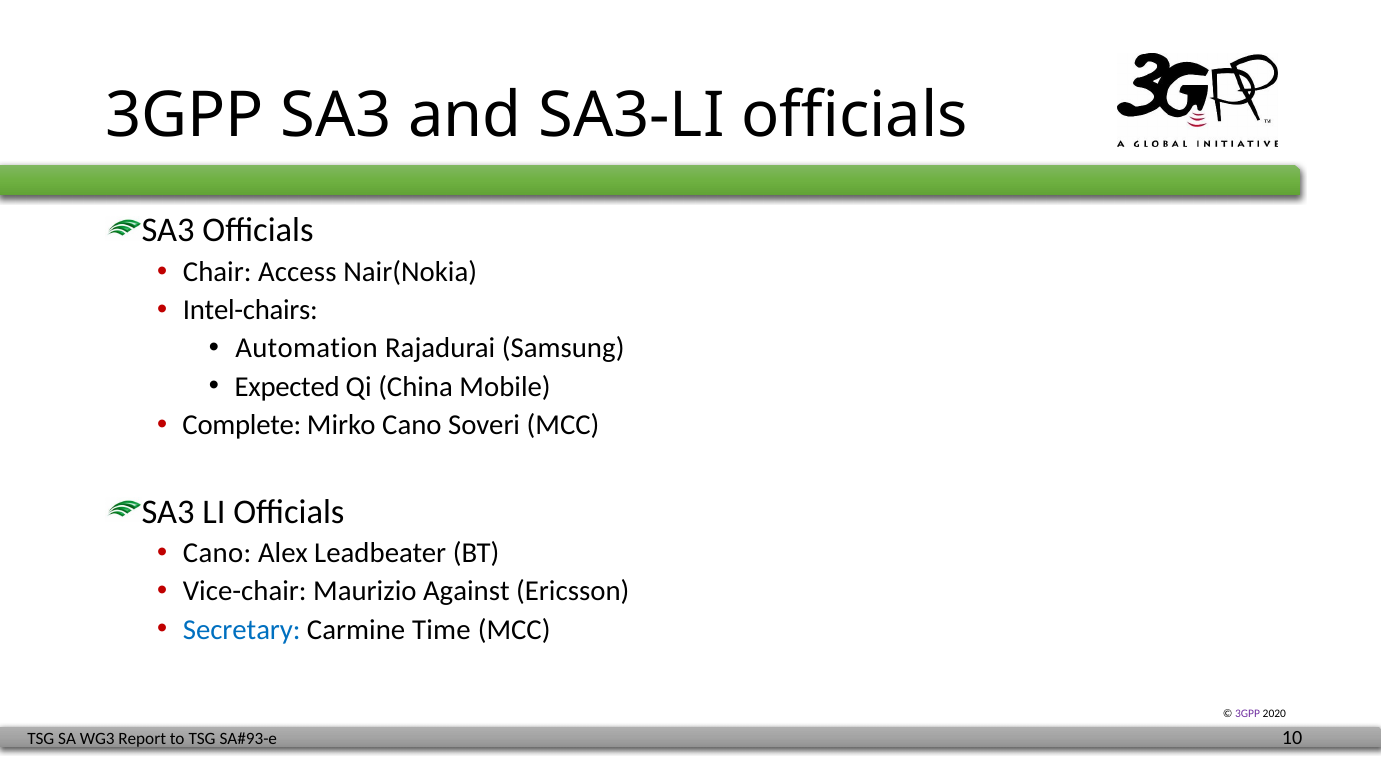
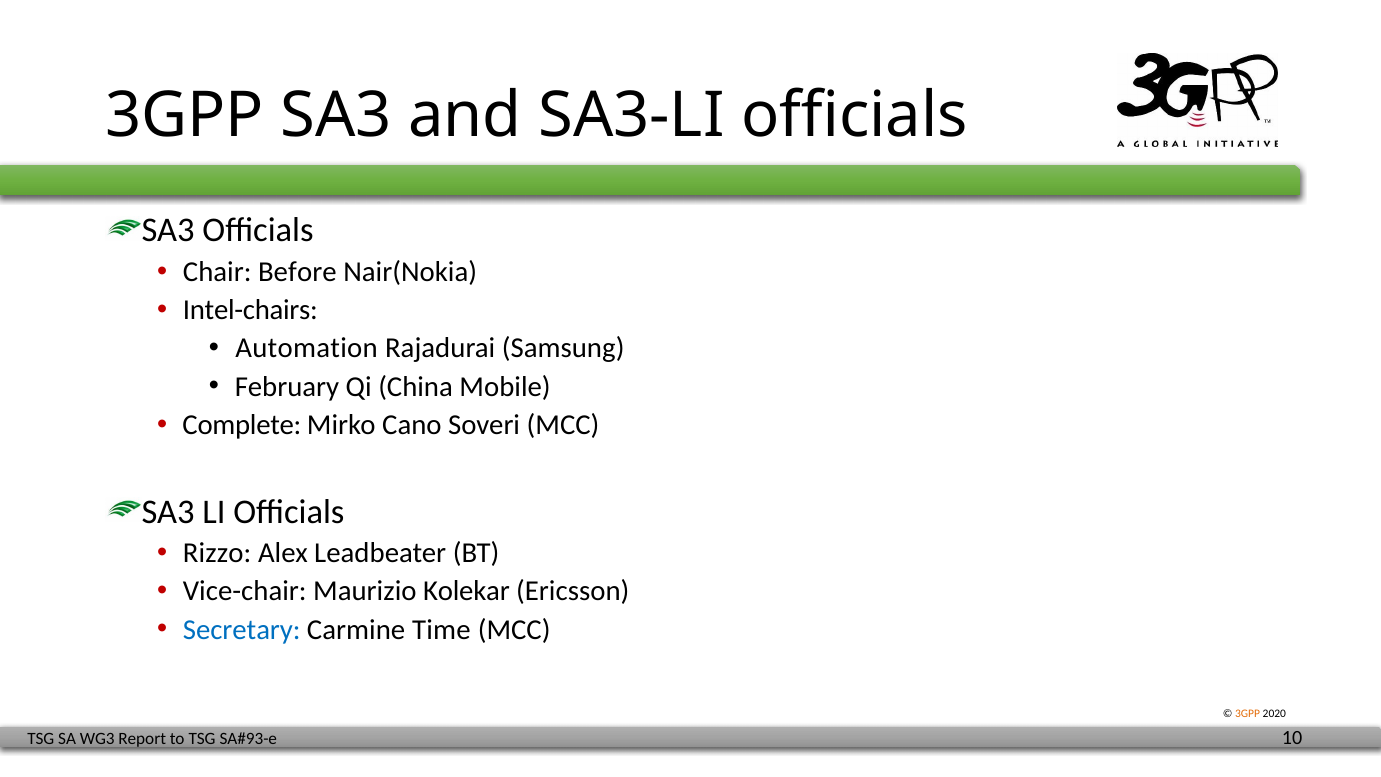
Access: Access -> Before
Expected: Expected -> February
Cano at (217, 553): Cano -> Rizzo
Against: Against -> Kolekar
3GPP at (1248, 714) colour: purple -> orange
